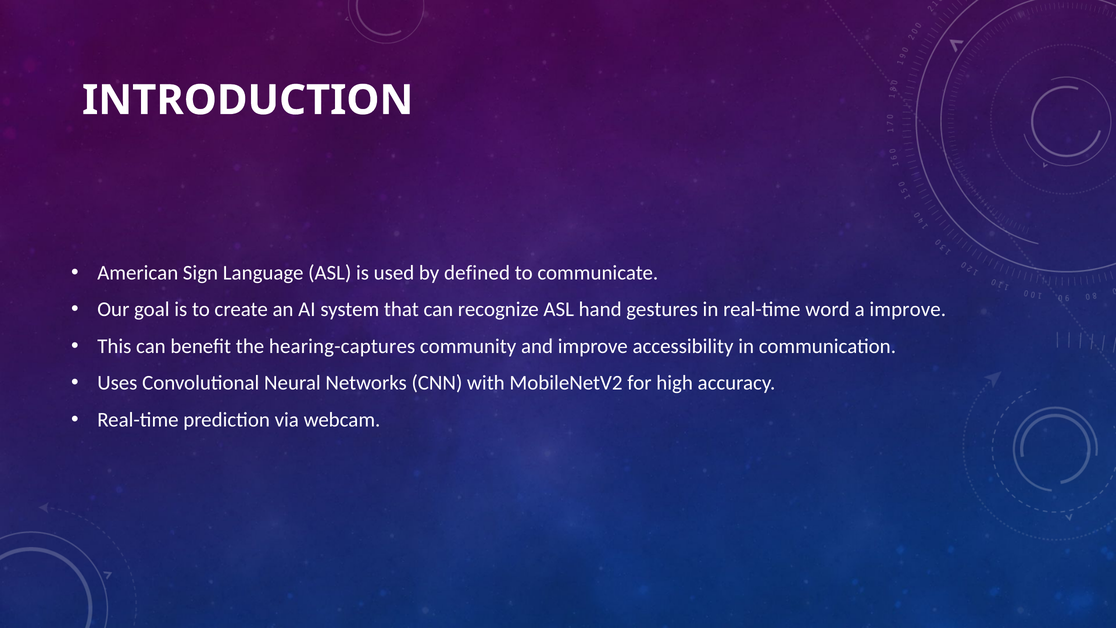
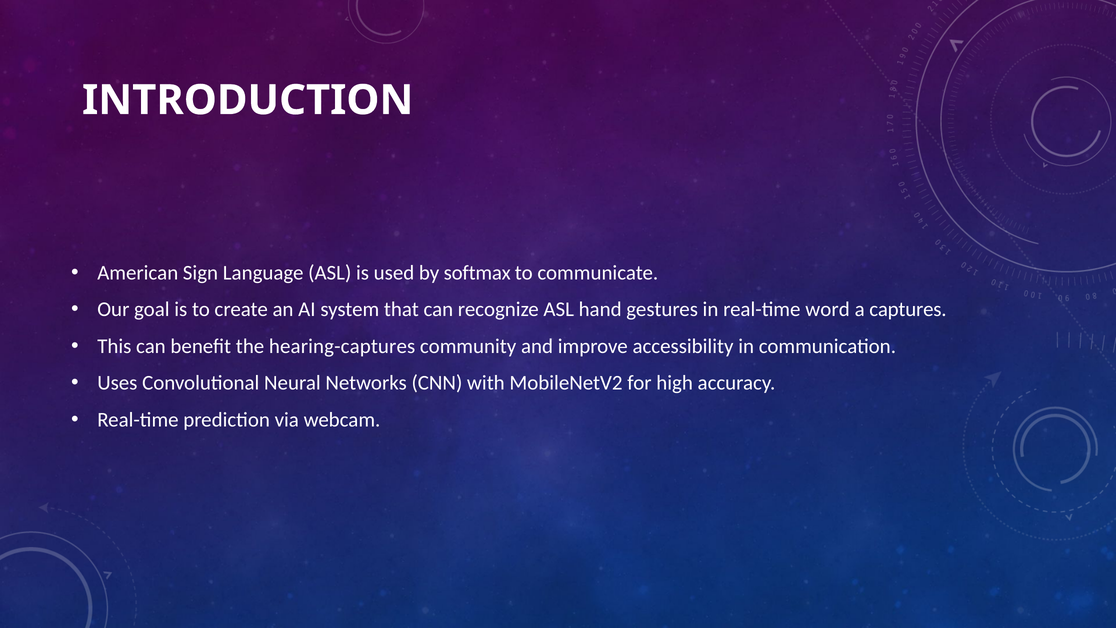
defined: defined -> softmax
a improve: improve -> captures
